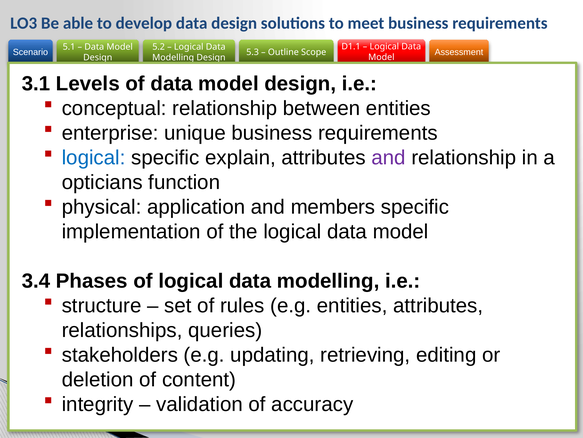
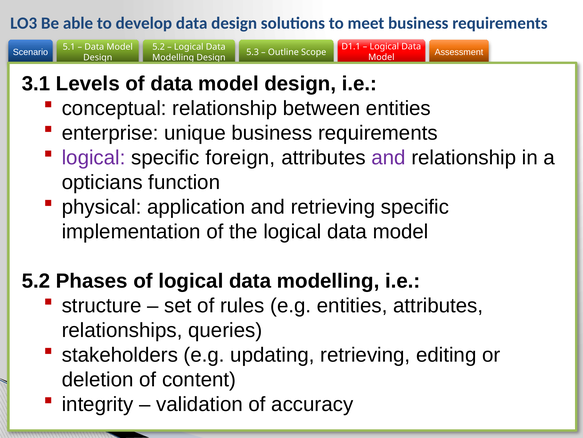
logical at (94, 158) colour: blue -> purple
explain: explain -> foreign
and members: members -> retrieving
3.4 at (36, 281): 3.4 -> 5.2
